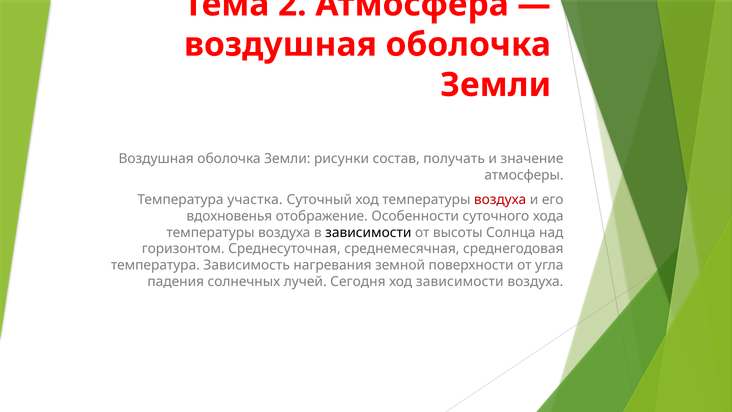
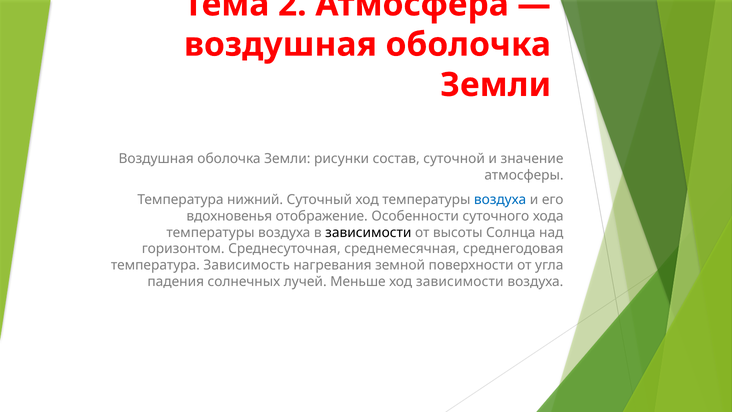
получать: получать -> суточной
участка: участка -> нижний
воздуха at (500, 199) colour: red -> blue
Сегодня: Сегодня -> Меньше
